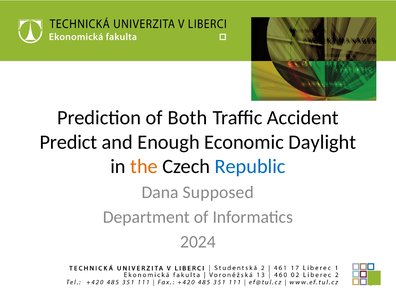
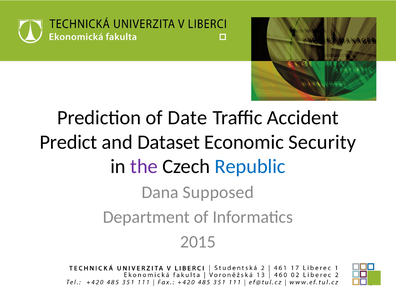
Both: Both -> Date
Enough: Enough -> Dataset
Daylight: Daylight -> Security
the colour: orange -> purple
2024: 2024 -> 2015
